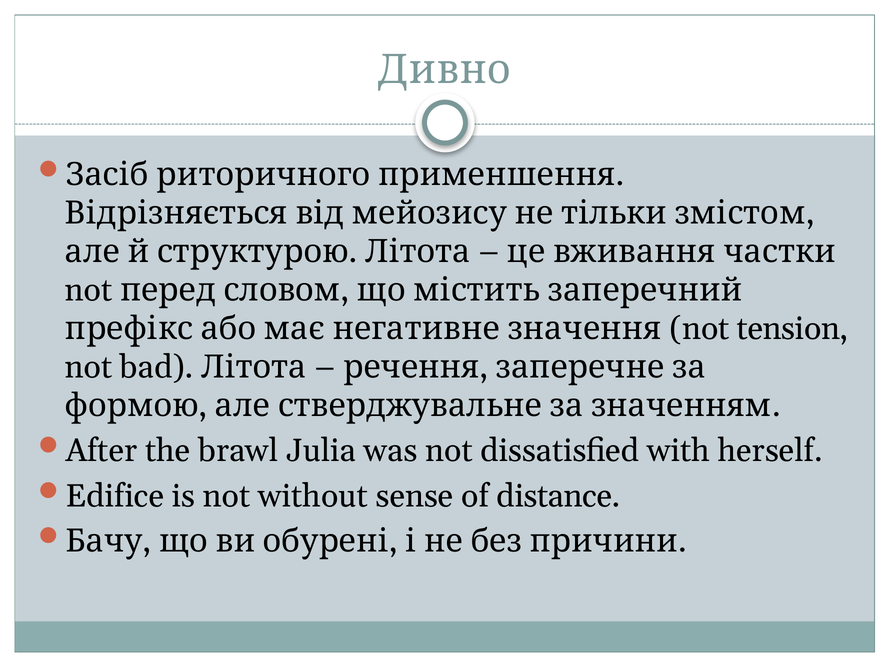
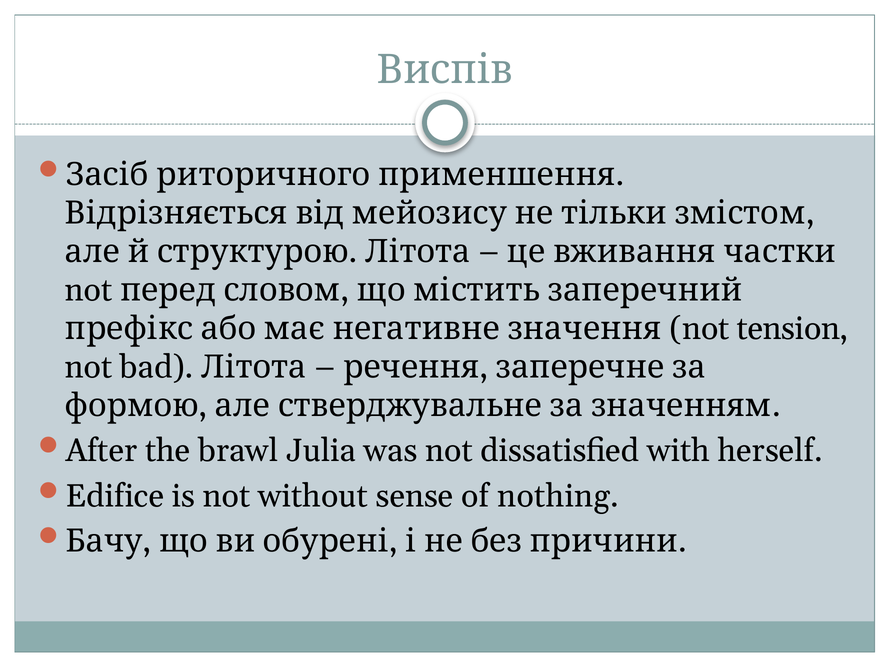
Дивно: Дивно -> Виспів
distance: distance -> nothing
